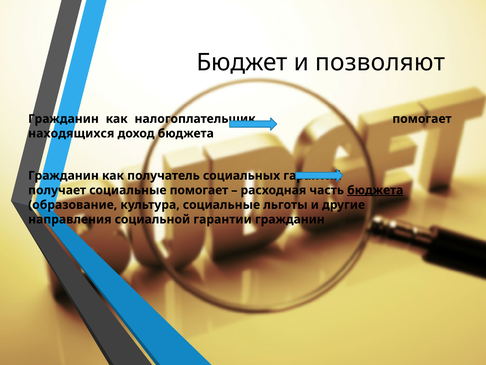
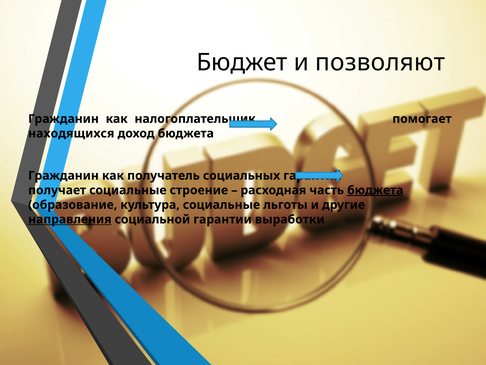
социальные помогает: помогает -> строение
направления underline: none -> present
гарантии гражданин: гражданин -> выработки
